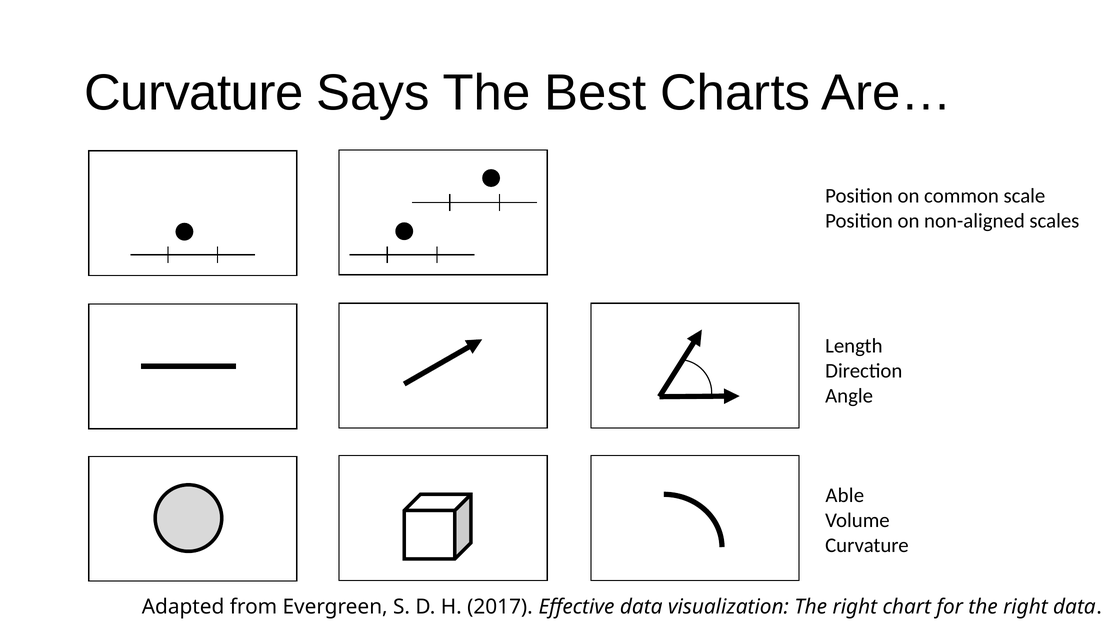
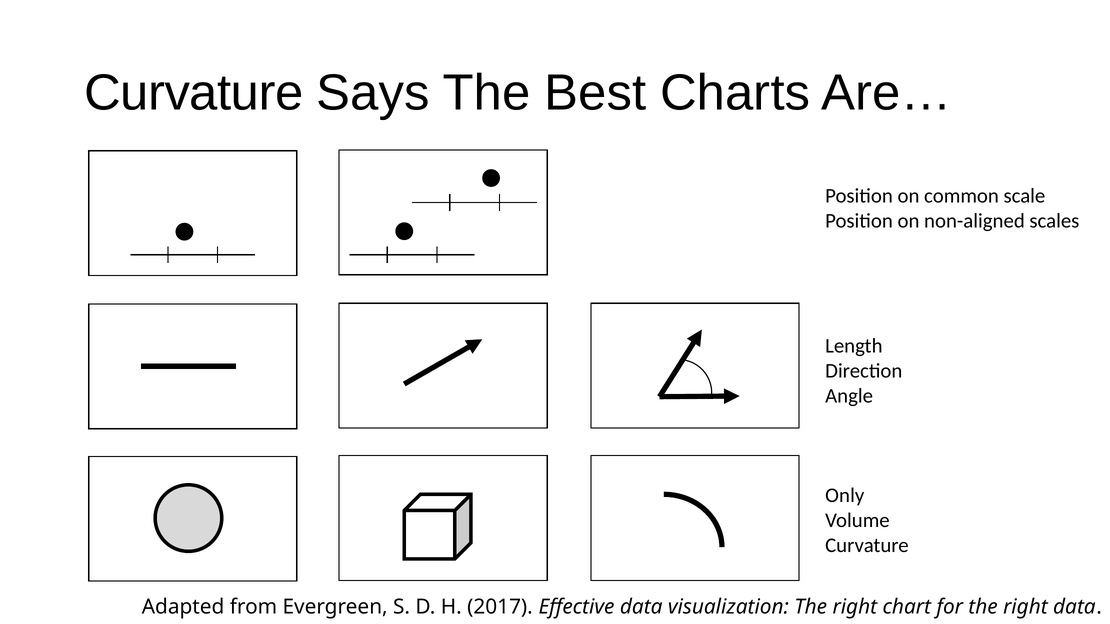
Able: Able -> Only
